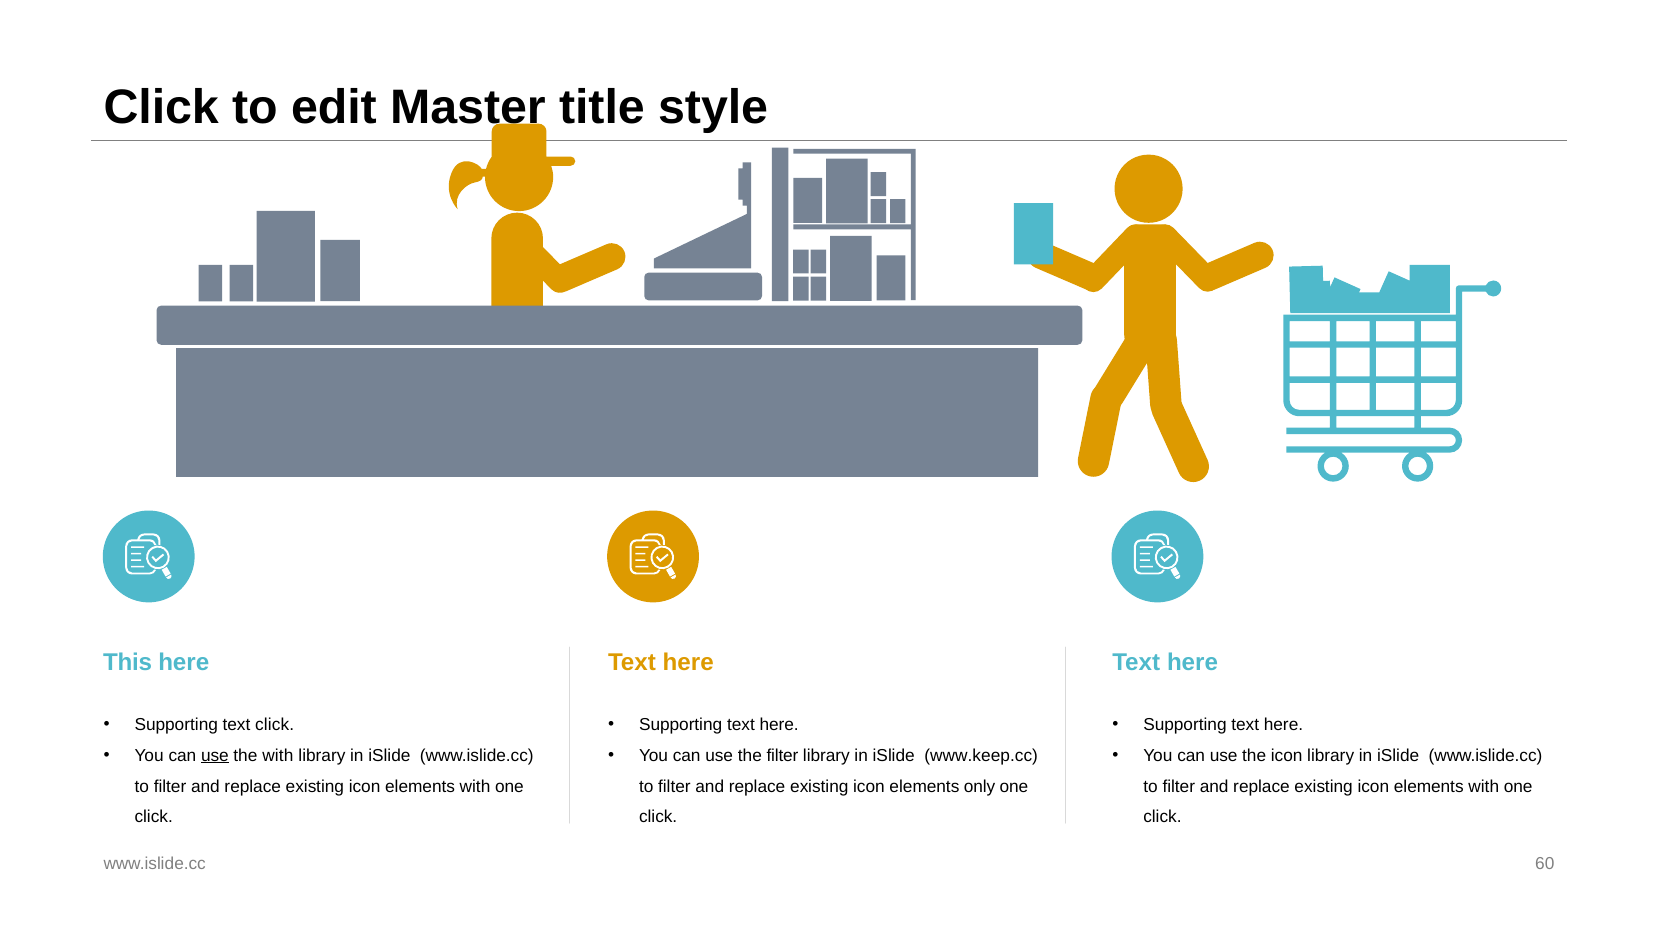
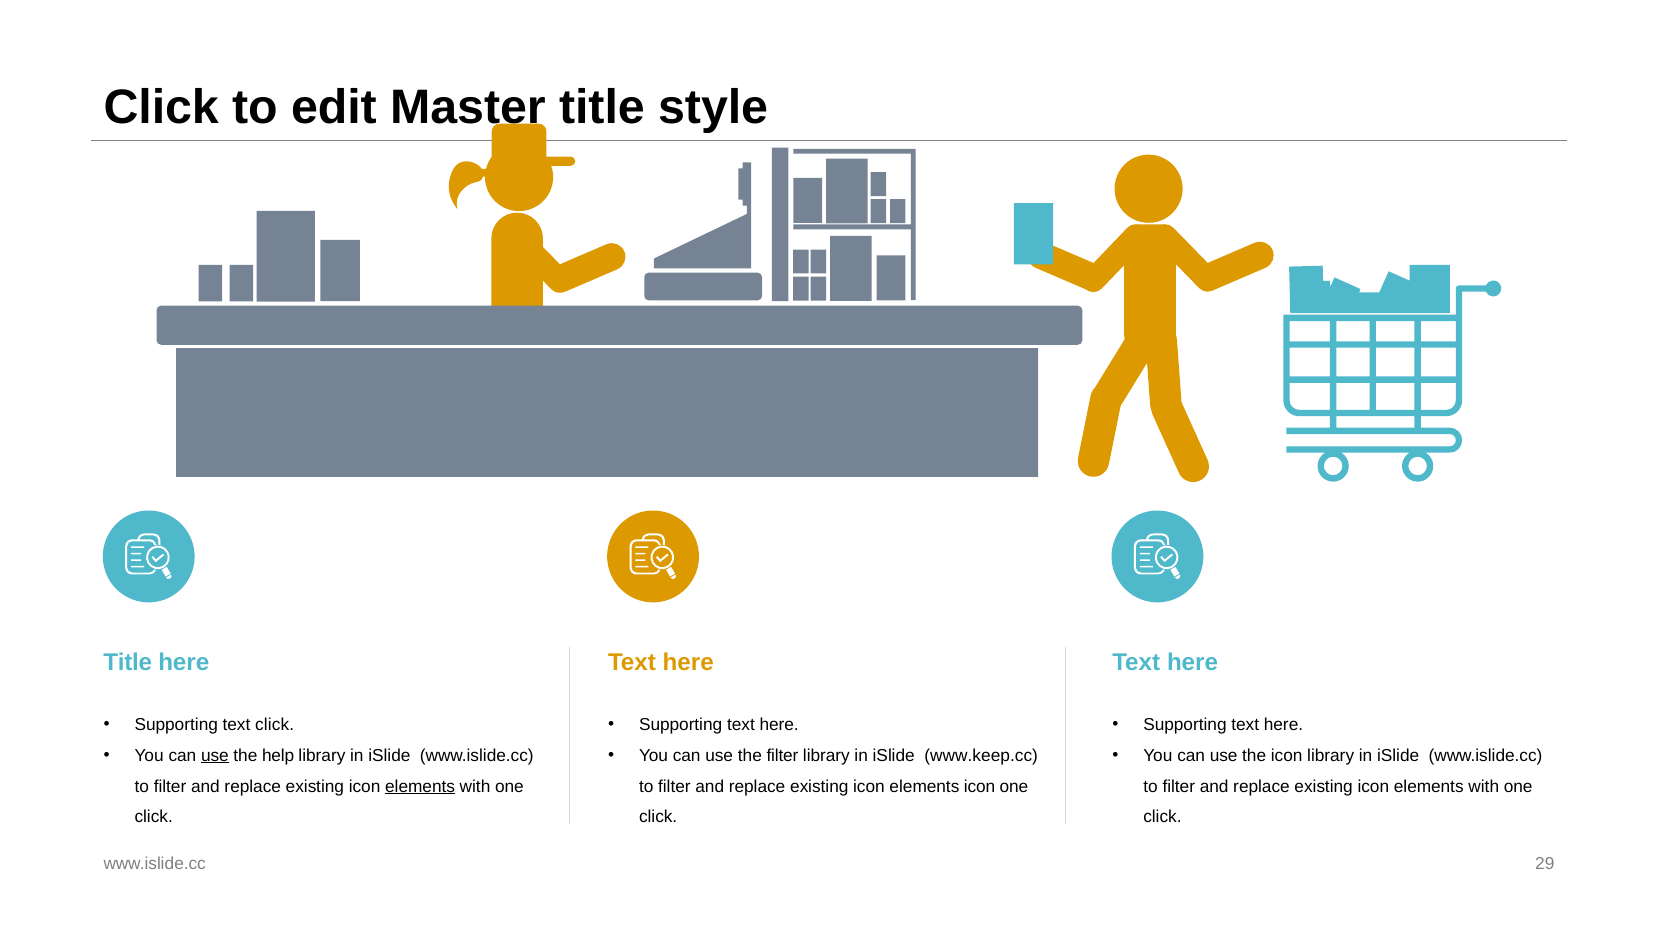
This at (128, 662): This -> Title
the with: with -> help
elements at (420, 786) underline: none -> present
elements only: only -> icon
60: 60 -> 29
